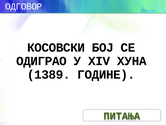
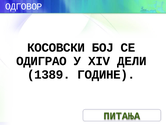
ХУНА: ХУНА -> ДЕЛИ
